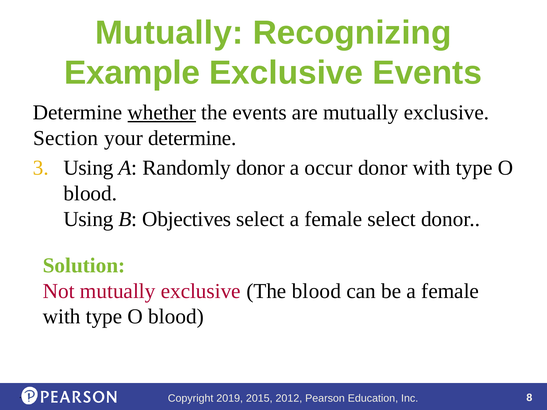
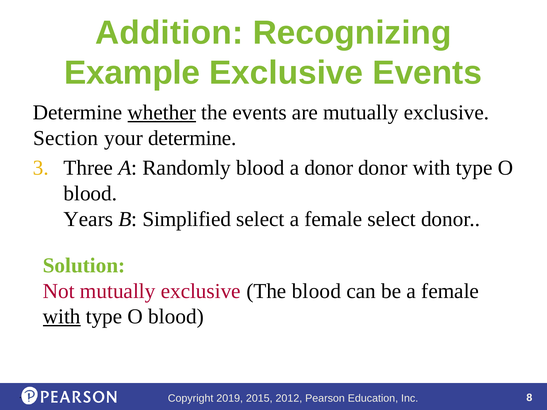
Mutually at (169, 33): Mutually -> Addition
Using at (88, 168): Using -> Three
Randomly donor: donor -> blood
a occur: occur -> donor
Using at (88, 219): Using -> Years
Objectives: Objectives -> Simplified
with at (62, 317) underline: none -> present
